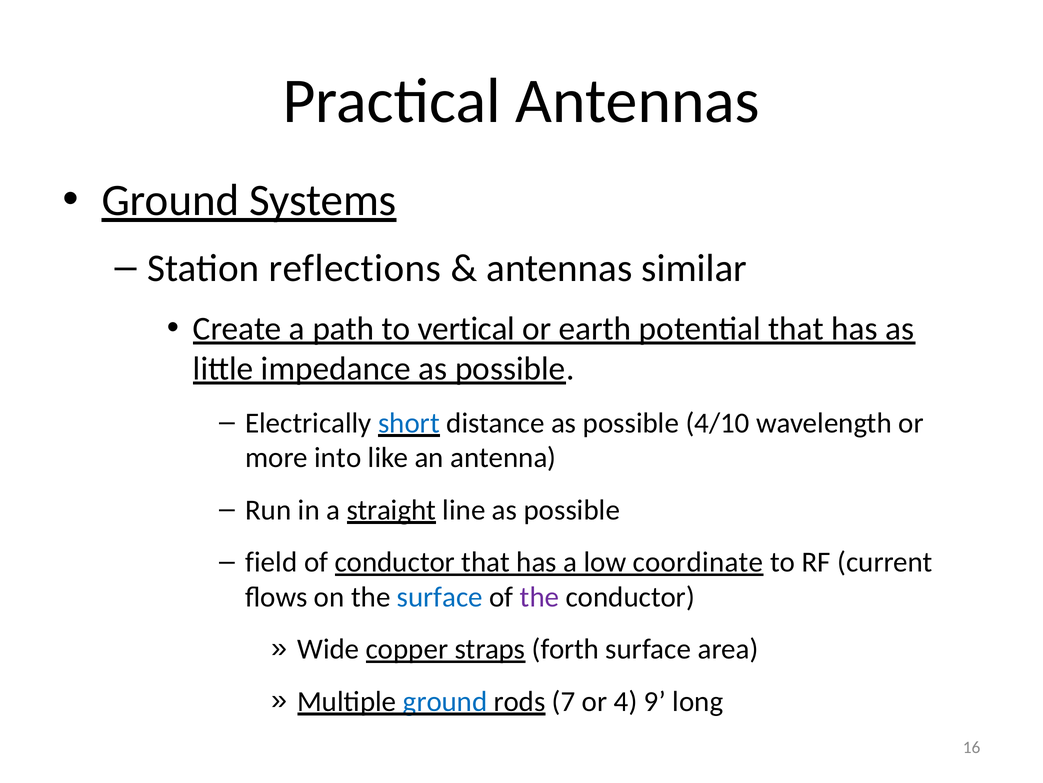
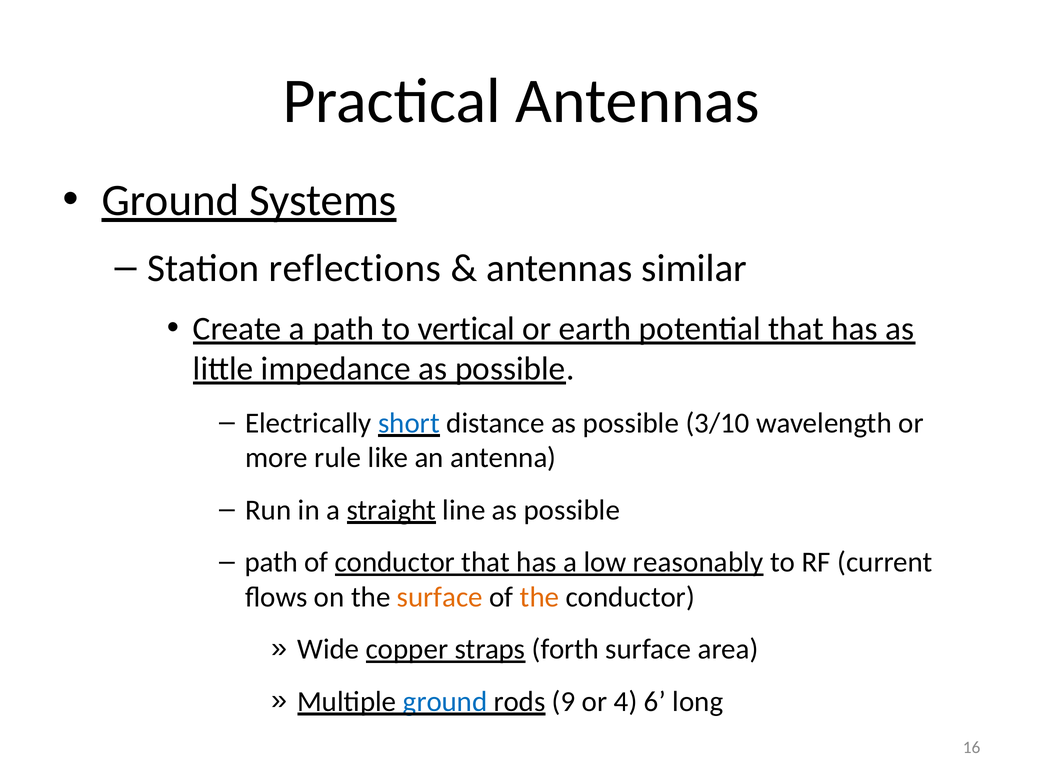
4/10: 4/10 -> 3/10
into: into -> rule
field at (271, 562): field -> path
coordinate: coordinate -> reasonably
surface at (440, 597) colour: blue -> orange
the at (540, 597) colour: purple -> orange
7: 7 -> 9
9: 9 -> 6
